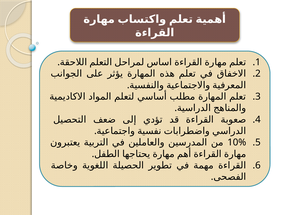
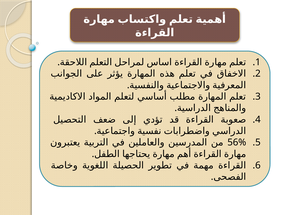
10%: 10% -> 56%
